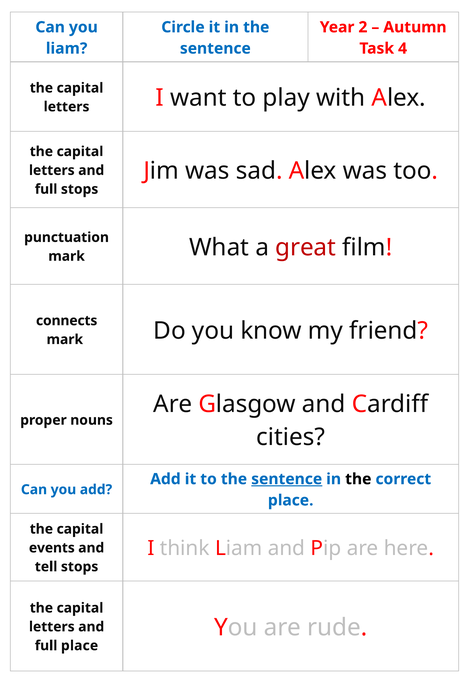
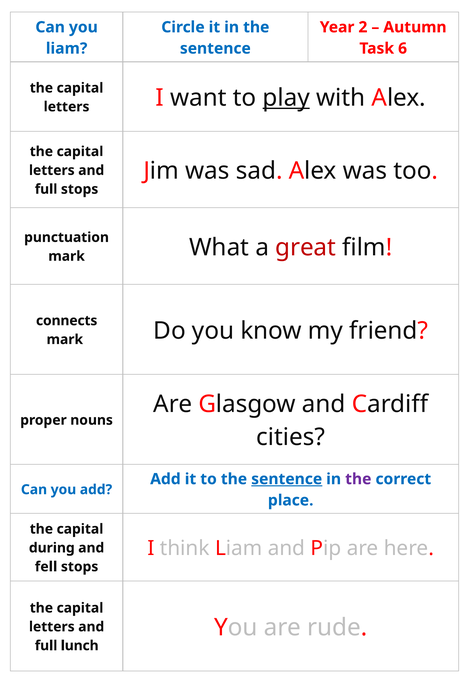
4: 4 -> 6
play underline: none -> present
the at (358, 479) colour: black -> purple
events: events -> during
tell: tell -> fell
full place: place -> lunch
